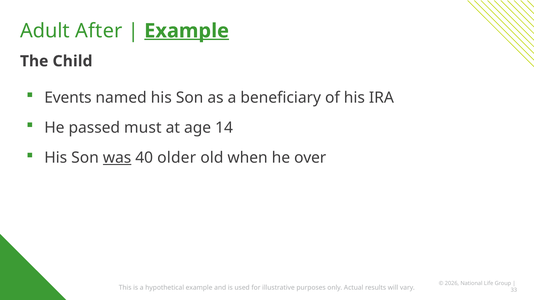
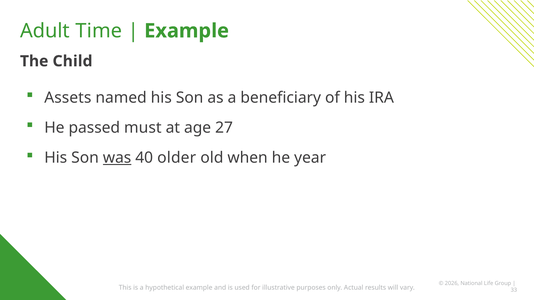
After: After -> Time
Example at (187, 31) underline: present -> none
Events: Events -> Assets
14: 14 -> 27
over: over -> year
